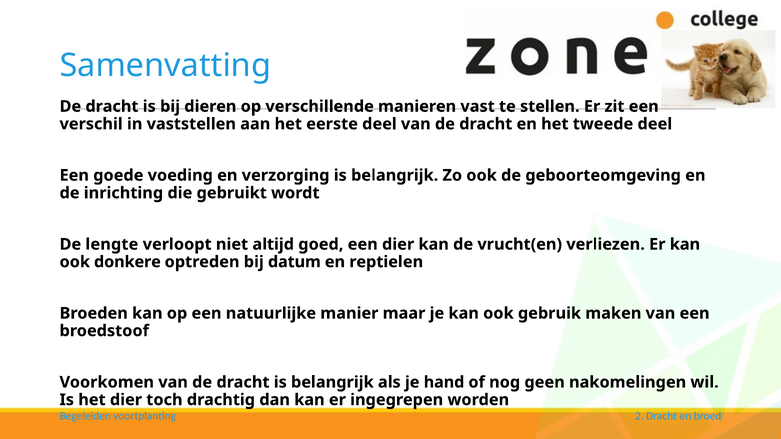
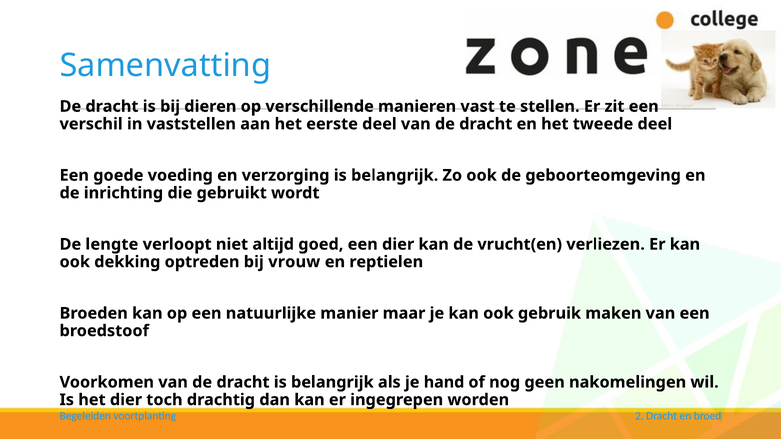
donkere: donkere -> dekking
datum: datum -> vrouw
